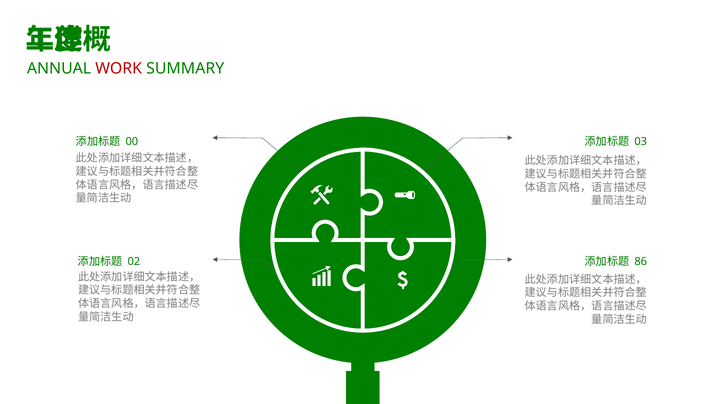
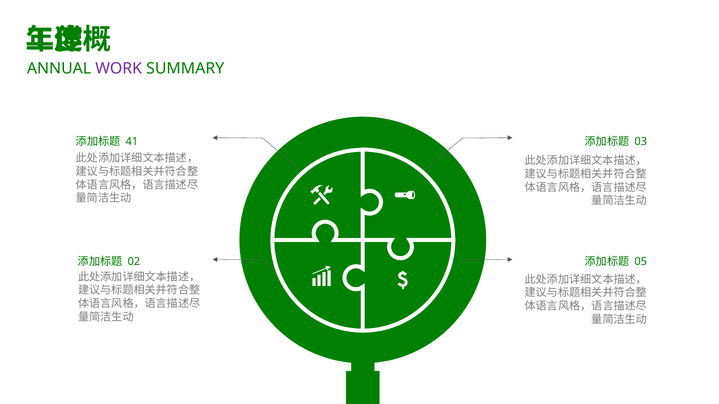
WORK colour: red -> purple
00: 00 -> 41
86: 86 -> 05
